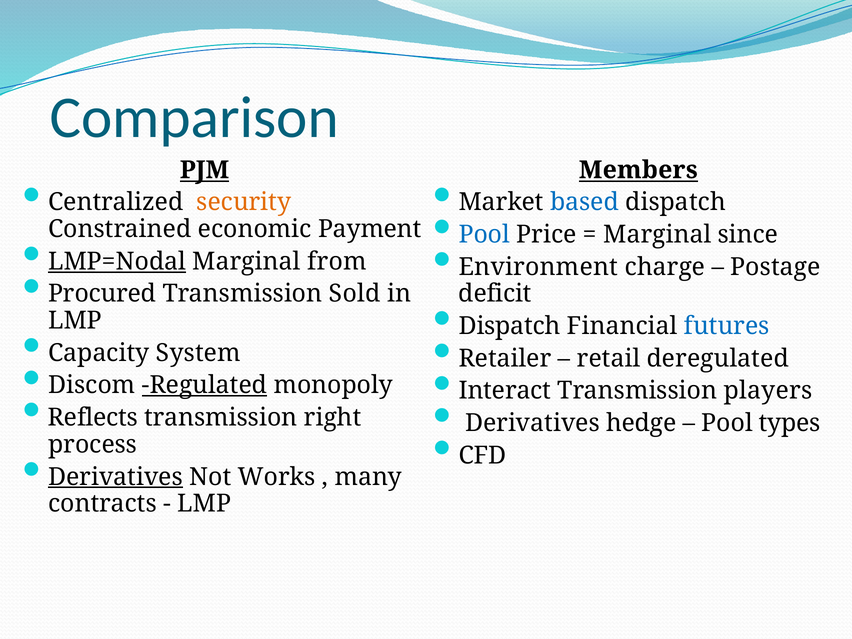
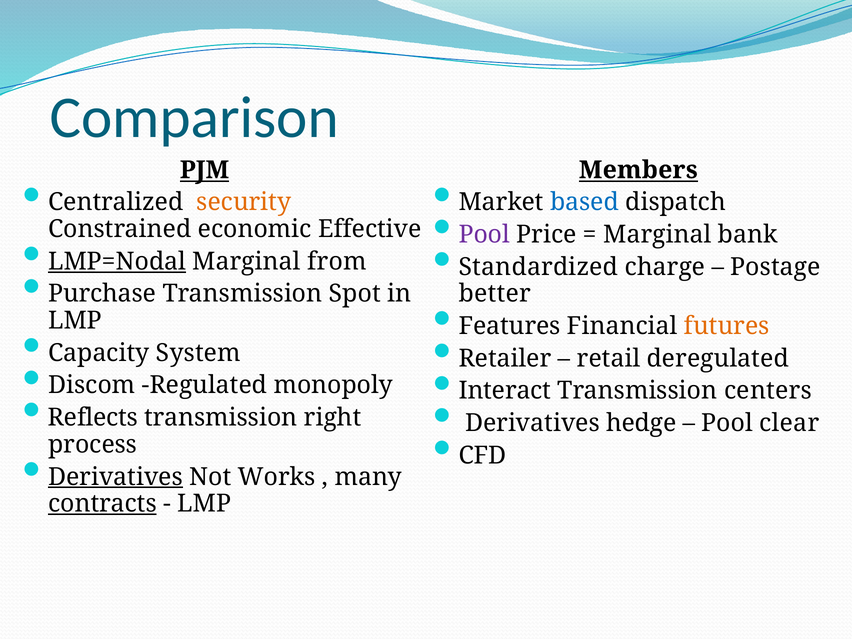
Pool at (484, 235) colour: blue -> purple
since: since -> bank
Payment: Payment -> Effective
Environment: Environment -> Standardized
Procured: Procured -> Purchase
Sold: Sold -> Spot
deficit: deficit -> better
Dispatch at (510, 326): Dispatch -> Features
futures colour: blue -> orange
Regulated underline: present -> none
players: players -> centers
types: types -> clear
contracts underline: none -> present
